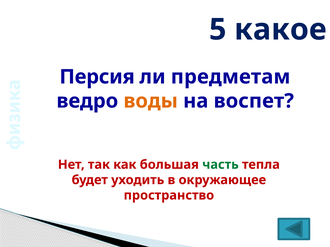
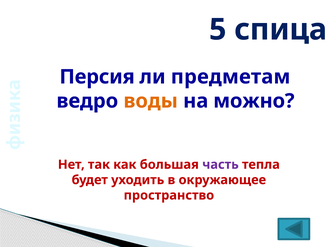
какое: какое -> спица
воспет: воспет -> можно
часть colour: green -> purple
